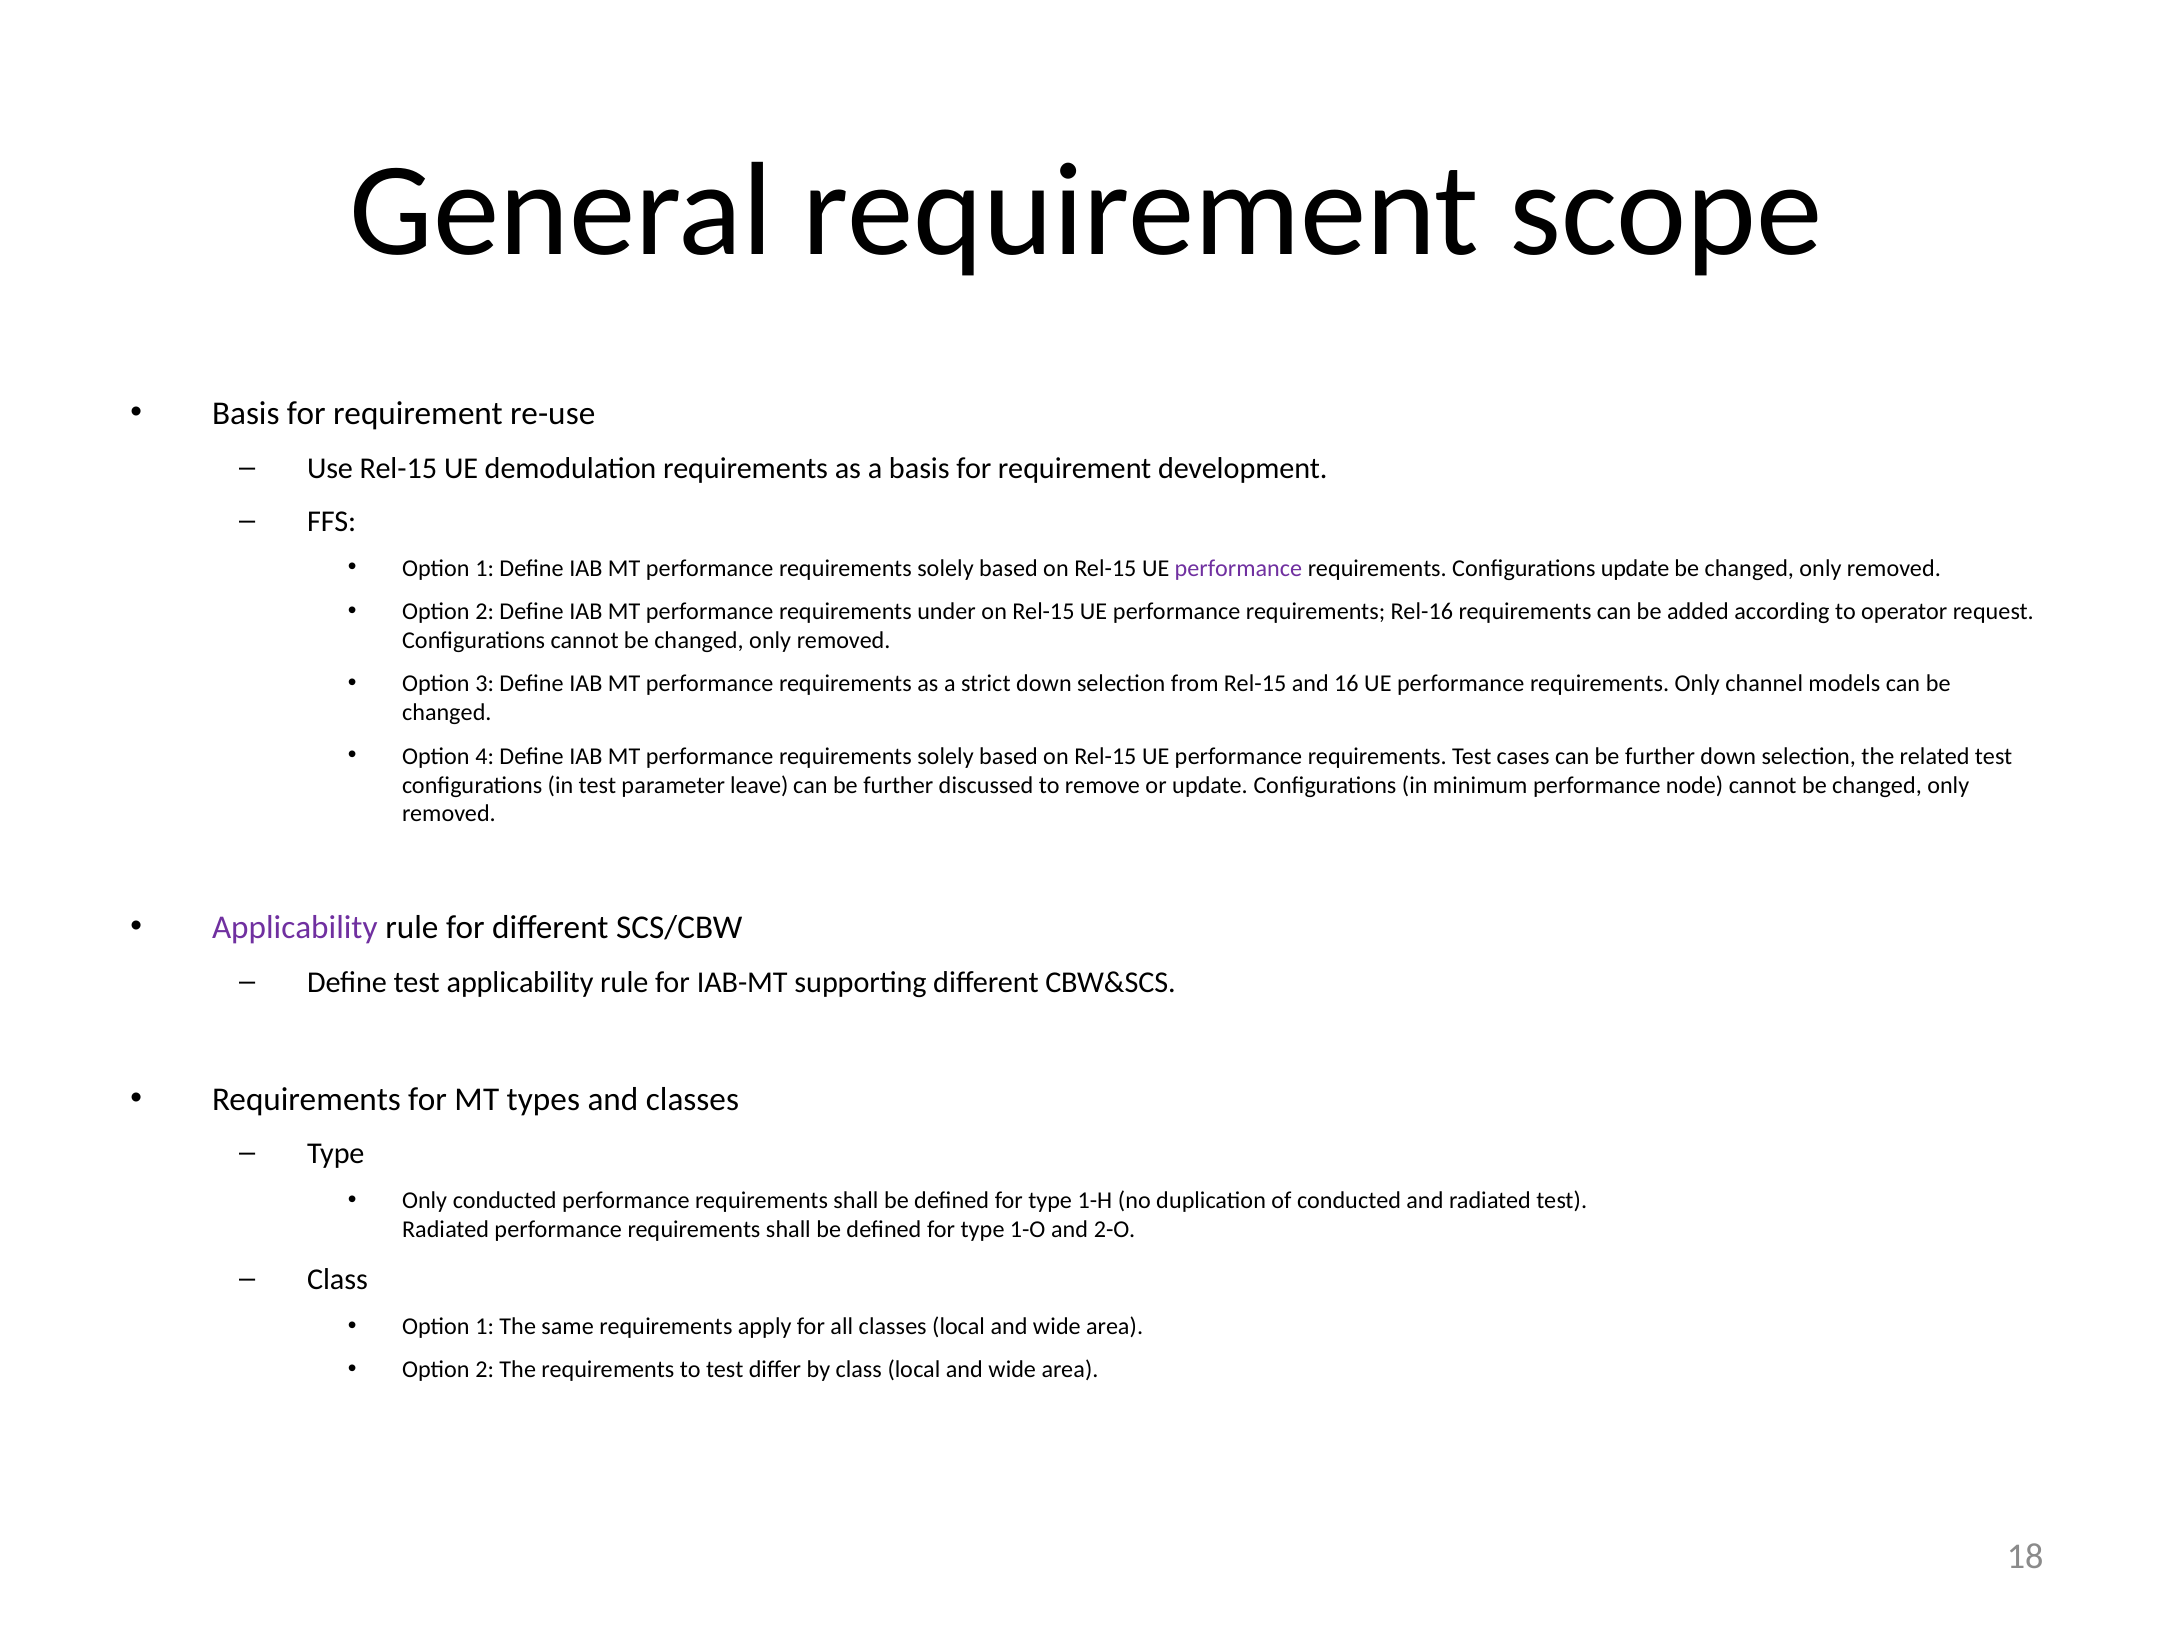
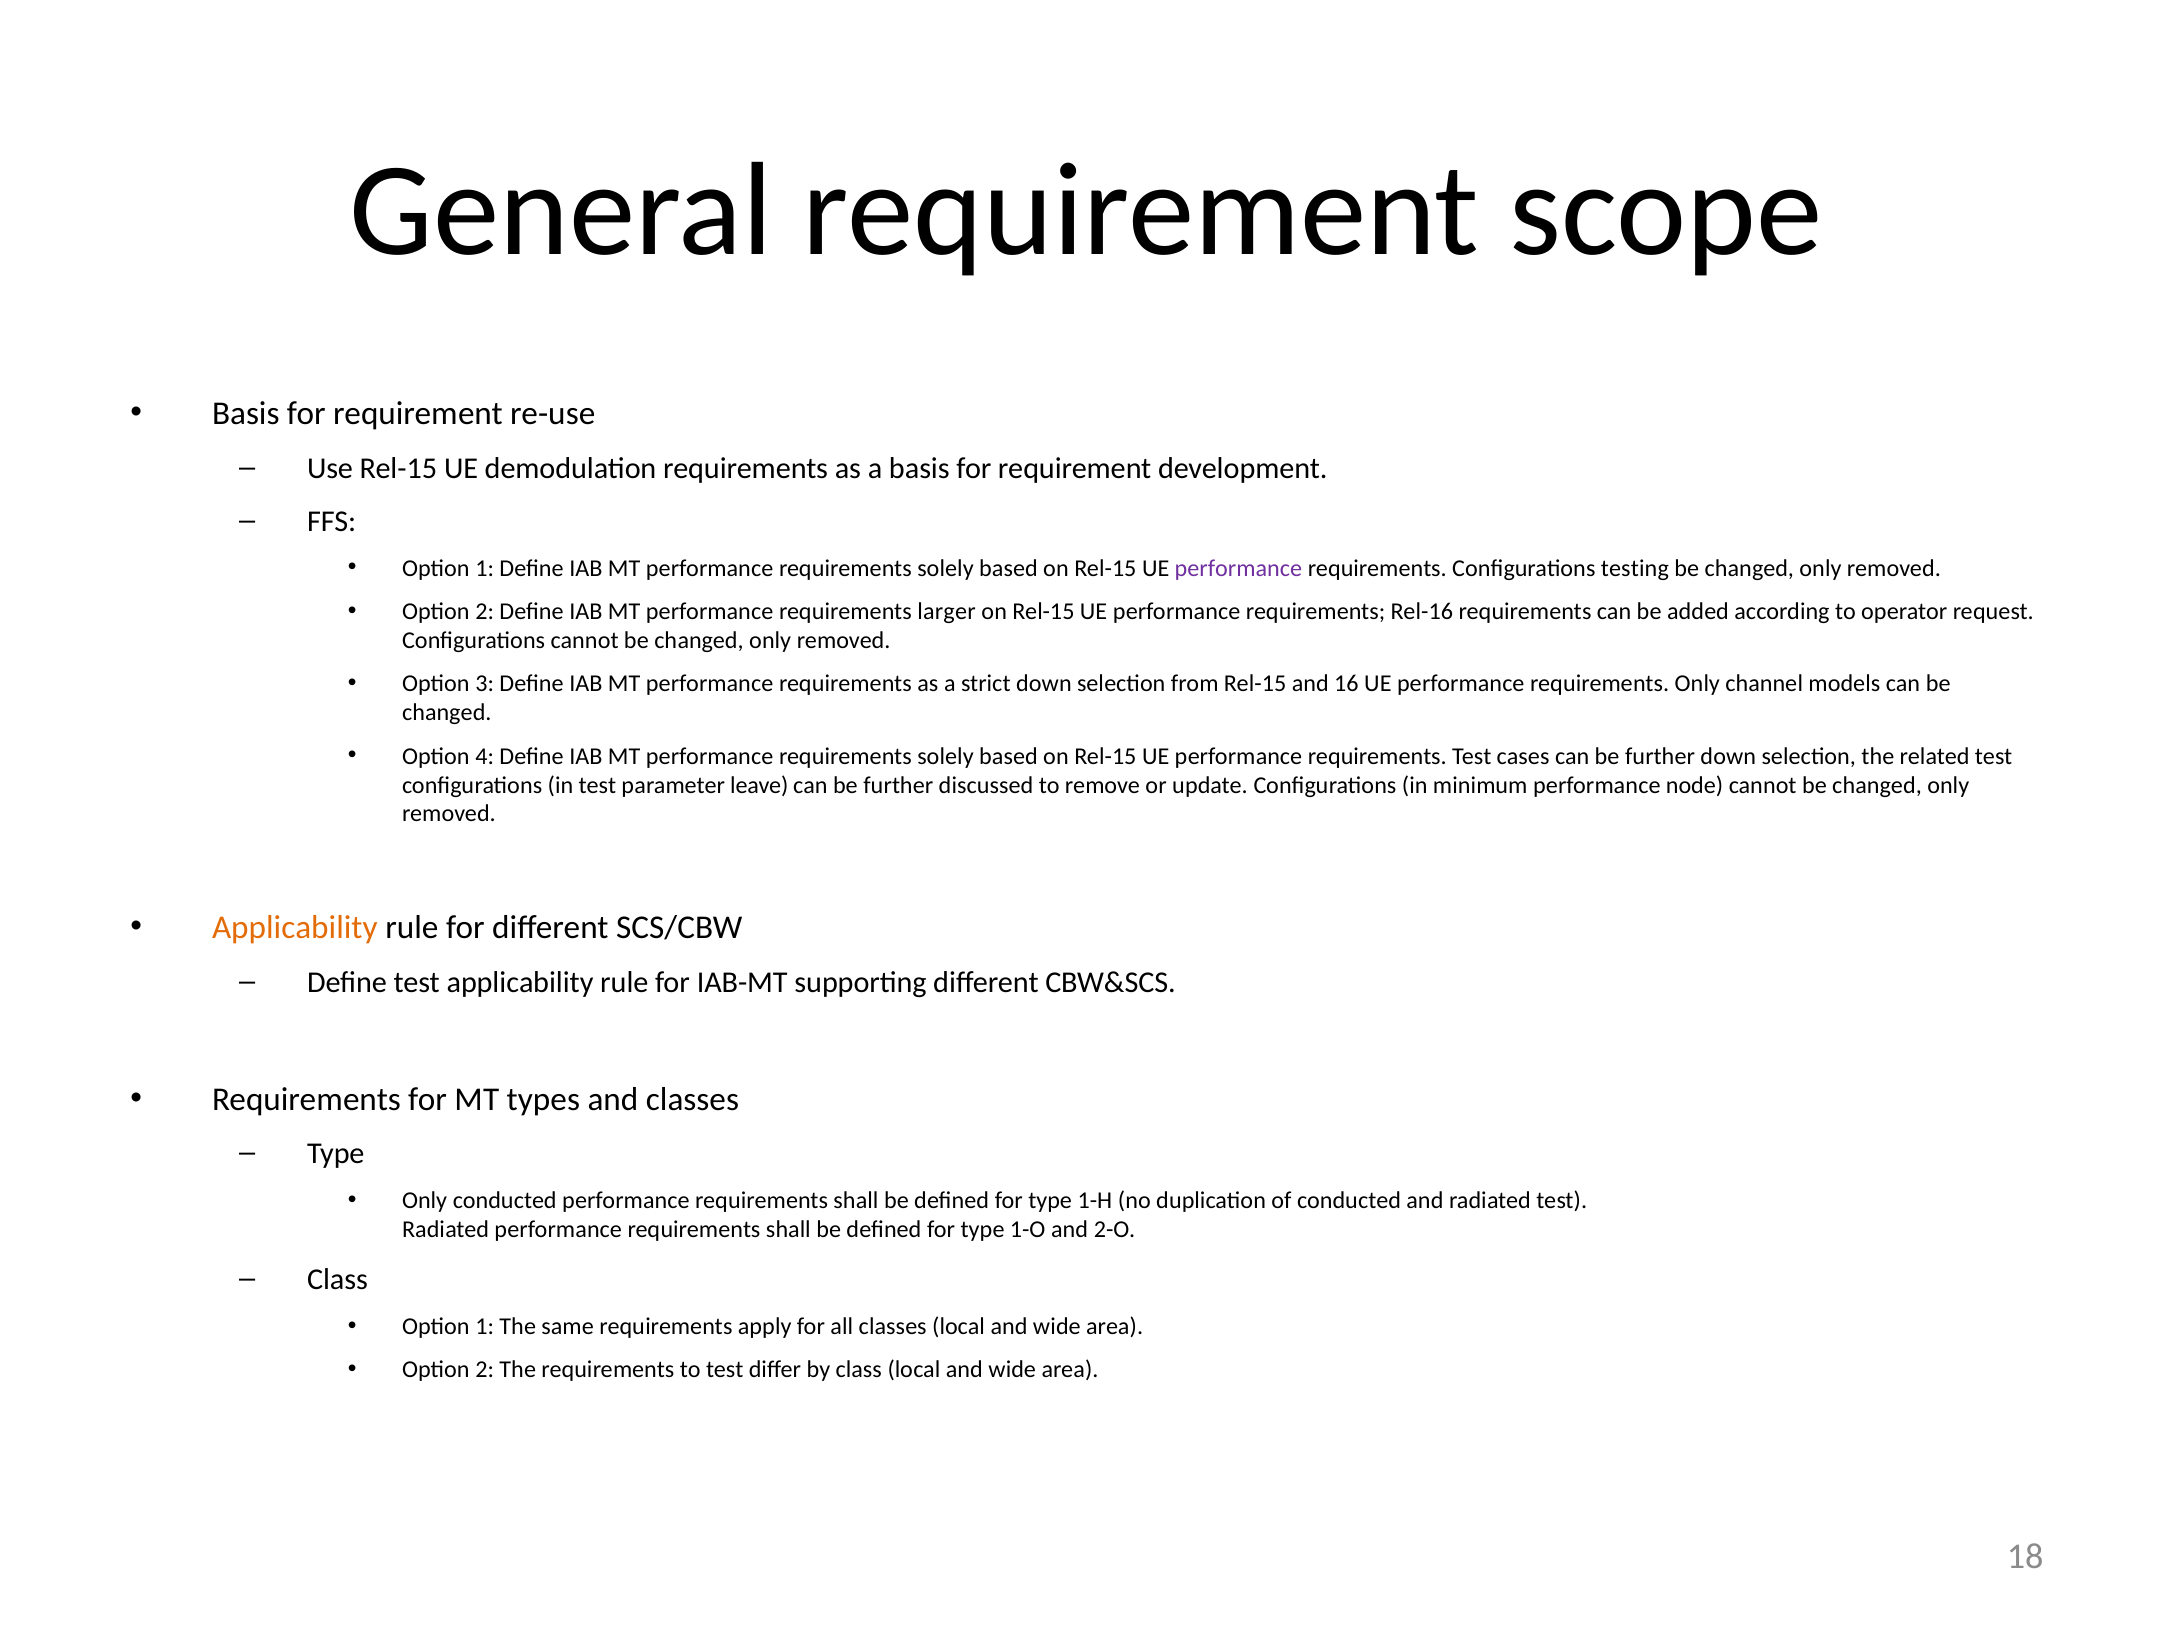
Configurations update: update -> testing
under: under -> larger
Applicability at (295, 928) colour: purple -> orange
